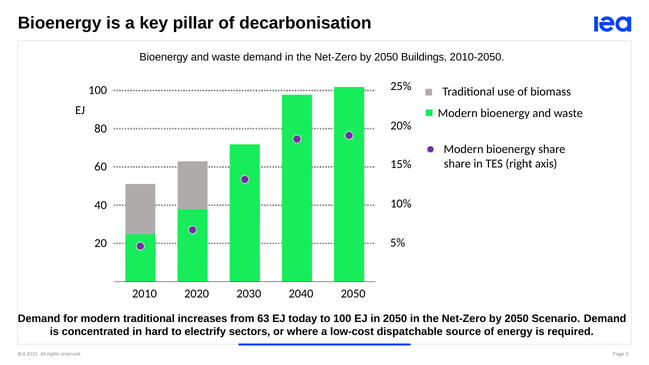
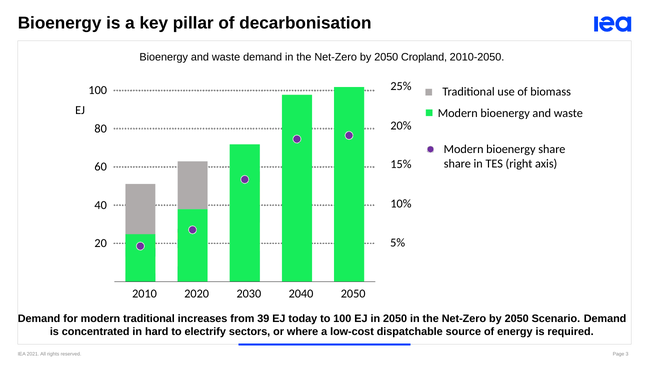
Buildings: Buildings -> Cropland
63: 63 -> 39
